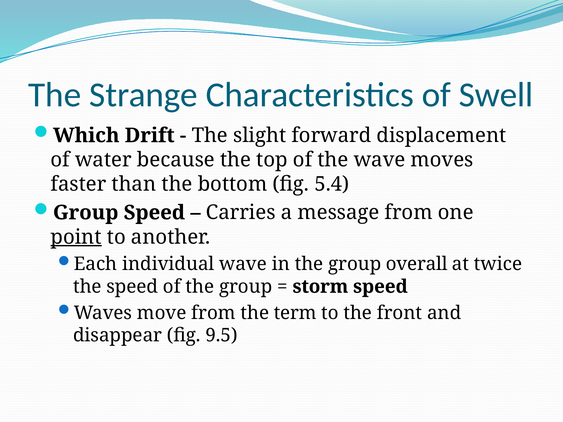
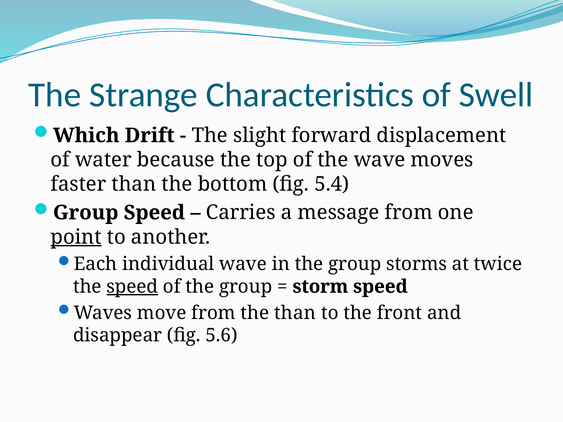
overall: overall -> storms
speed at (132, 287) underline: none -> present
the term: term -> than
9.5: 9.5 -> 5.6
